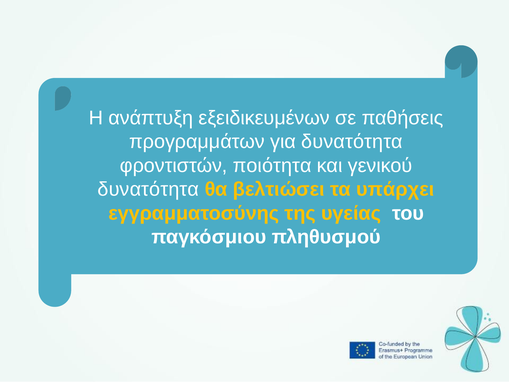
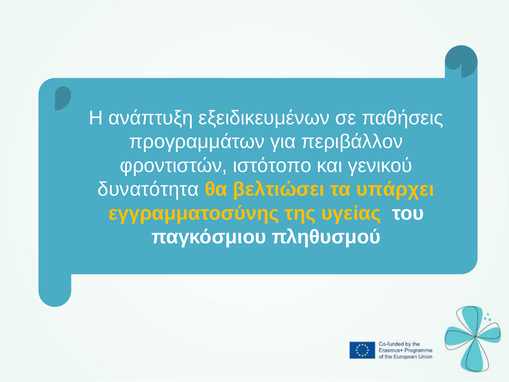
για δυνατότητα: δυνατότητα -> περιβάλλον
ποιότητα: ποιότητα -> ιστότοπο
